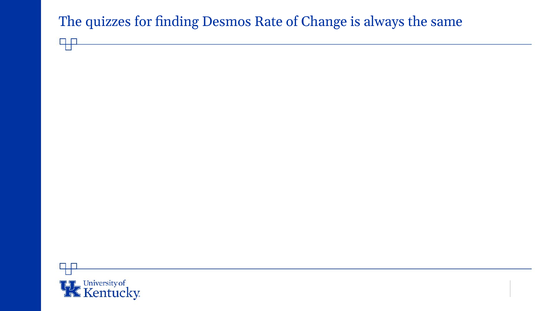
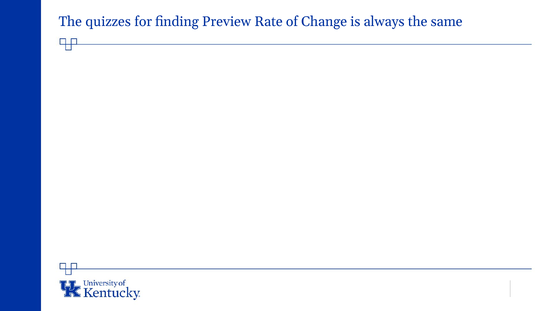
Desmos: Desmos -> Preview
